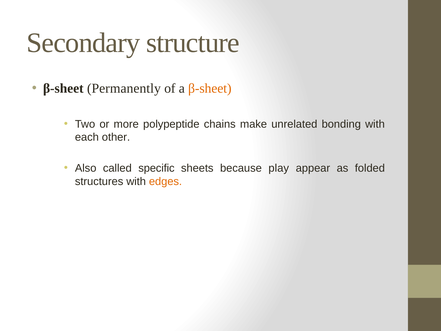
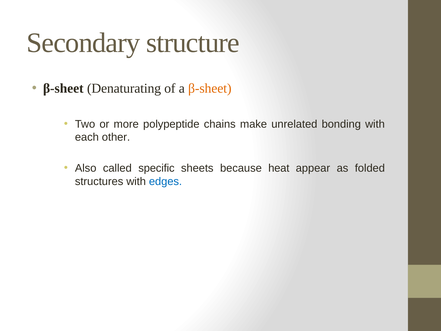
Permanently: Permanently -> Denaturating
play: play -> heat
edges colour: orange -> blue
